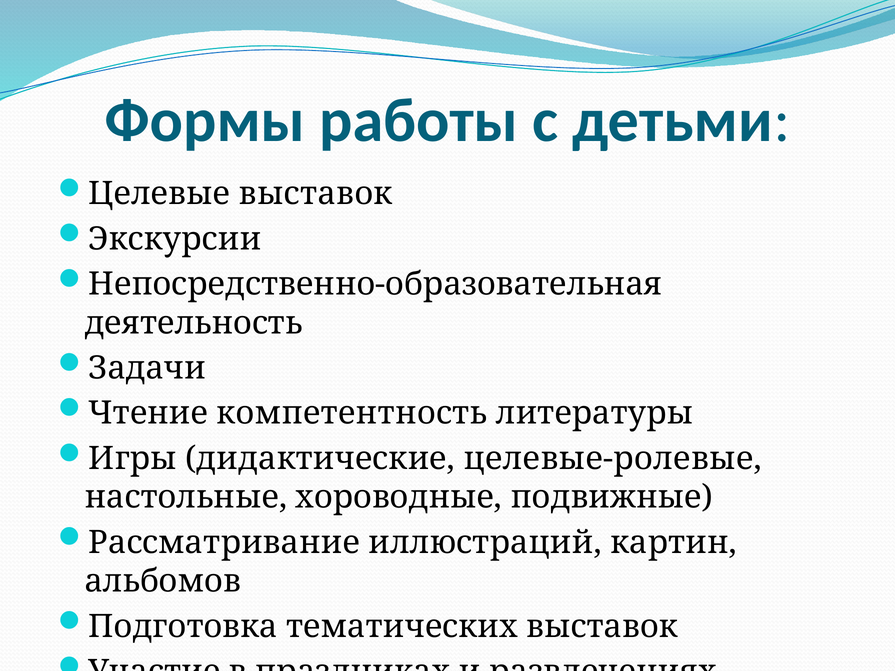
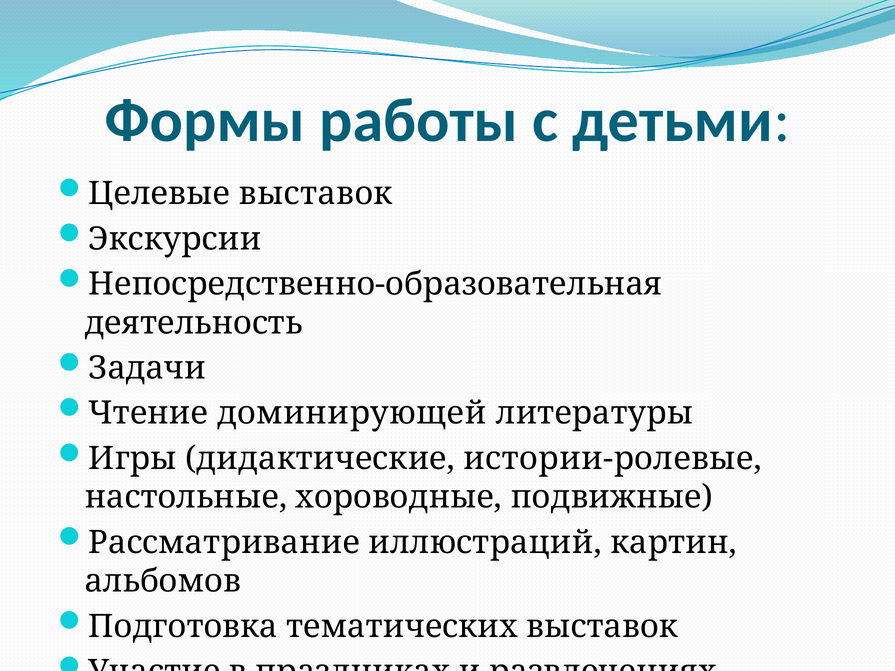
компетентность: компетентность -> доминирующей
целевые-ролевые: целевые-ролевые -> истории-ролевые
